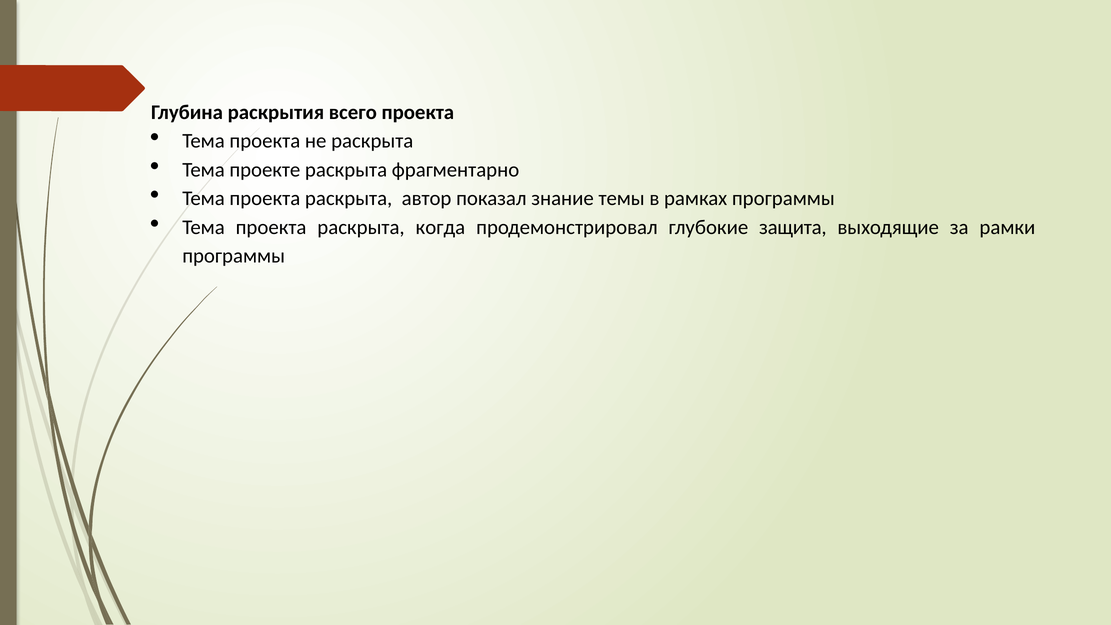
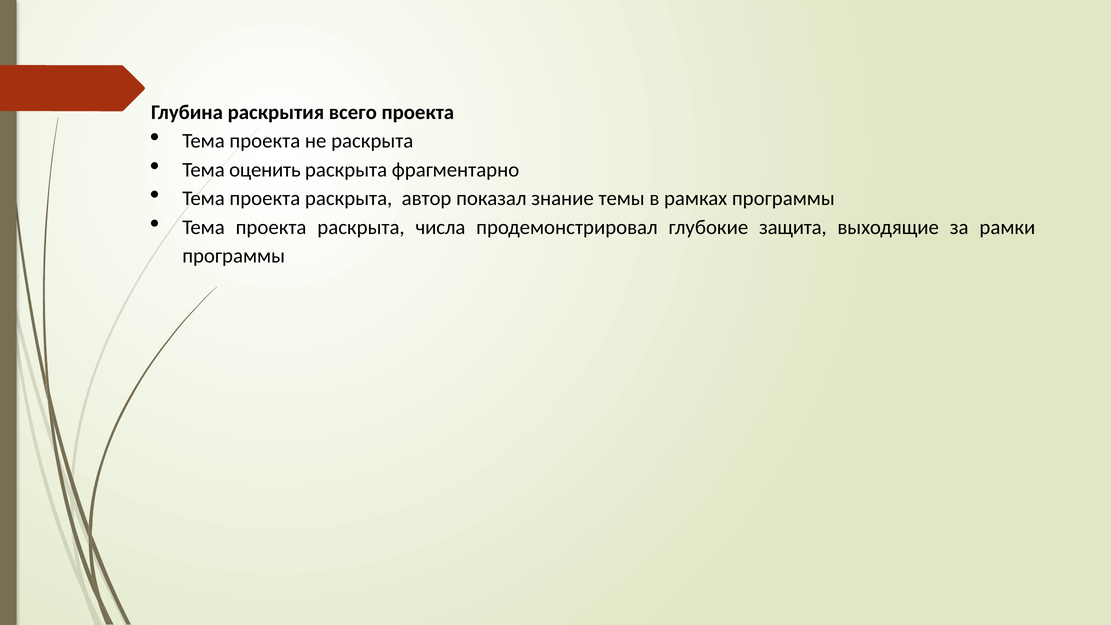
проекте: проекте -> оценить
когда: когда -> числа
